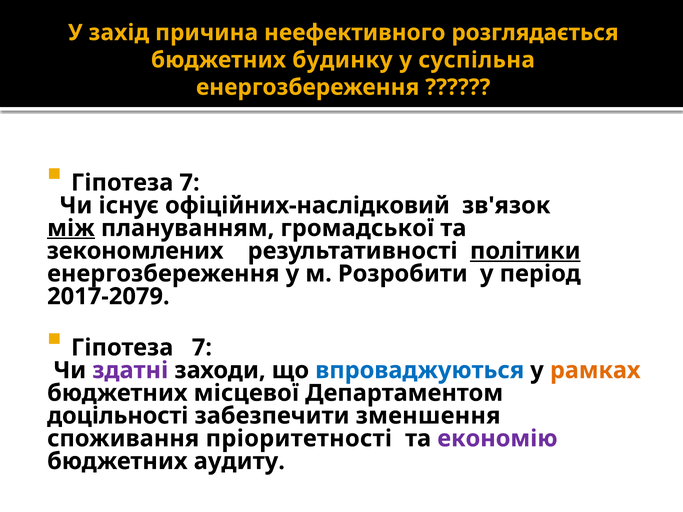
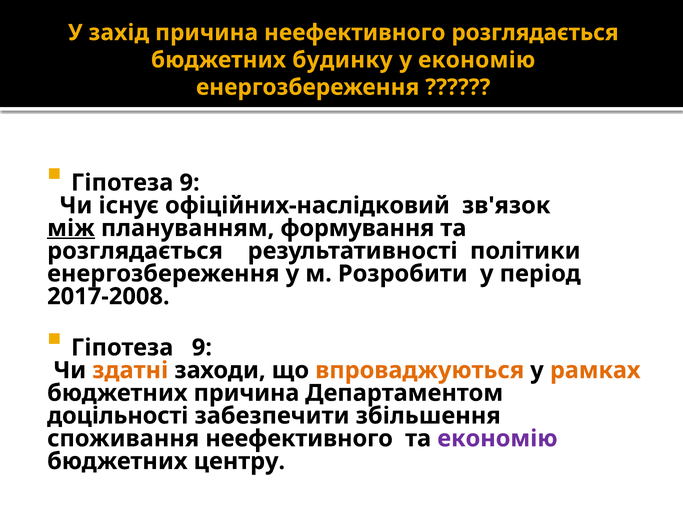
у суспільна: суспільна -> економію
7 at (190, 183): 7 -> 9
громадської: громадської -> формування
зекономлених at (135, 251): зекономлених -> розглядається
політики underline: present -> none
2017-2079: 2017-2079 -> 2017-2008
7 at (202, 348): 7 -> 9
здатні colour: purple -> orange
впроваджуються colour: blue -> orange
бюджетних місцевої: місцевої -> причина
зменшення: зменшення -> збільшення
споживання пріоритетності: пріоритетності -> неефективного
аудиту: аудиту -> центру
